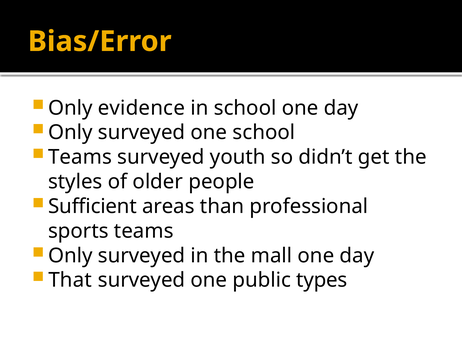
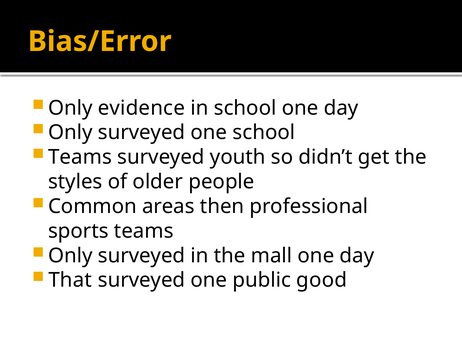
Sufficient: Sufficient -> Common
than: than -> then
types: types -> good
